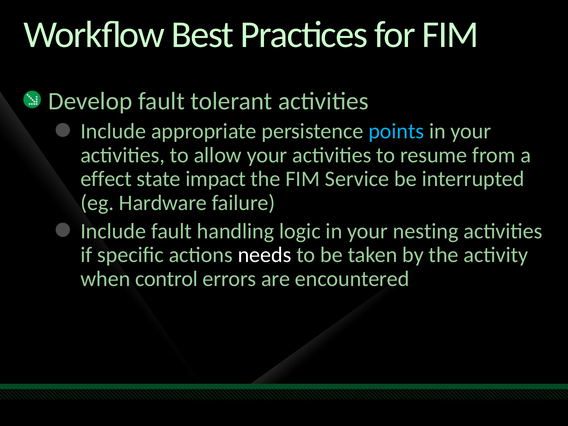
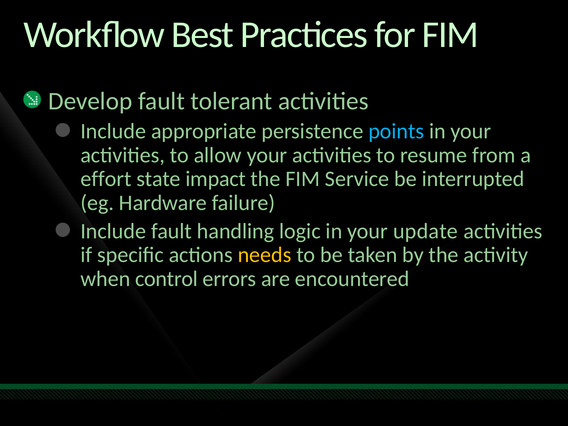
effect: effect -> effort
nesting: nesting -> update
needs colour: white -> yellow
